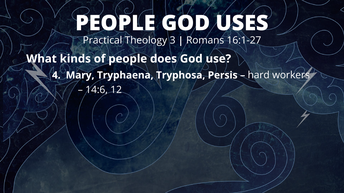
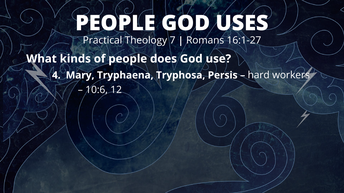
3: 3 -> 7
14:6: 14:6 -> 10:6
